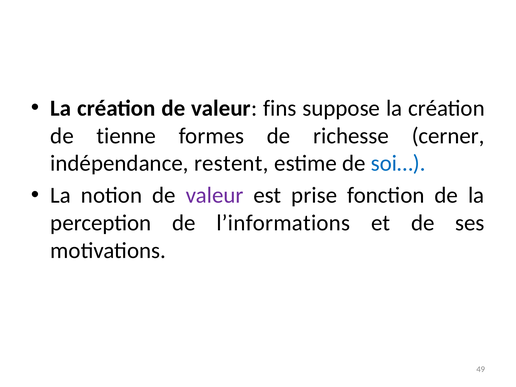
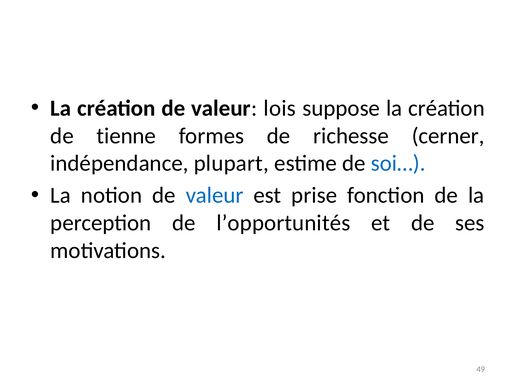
fins: fins -> lois
restent: restent -> plupart
valeur at (215, 195) colour: purple -> blue
l’informations: l’informations -> l’opportunités
